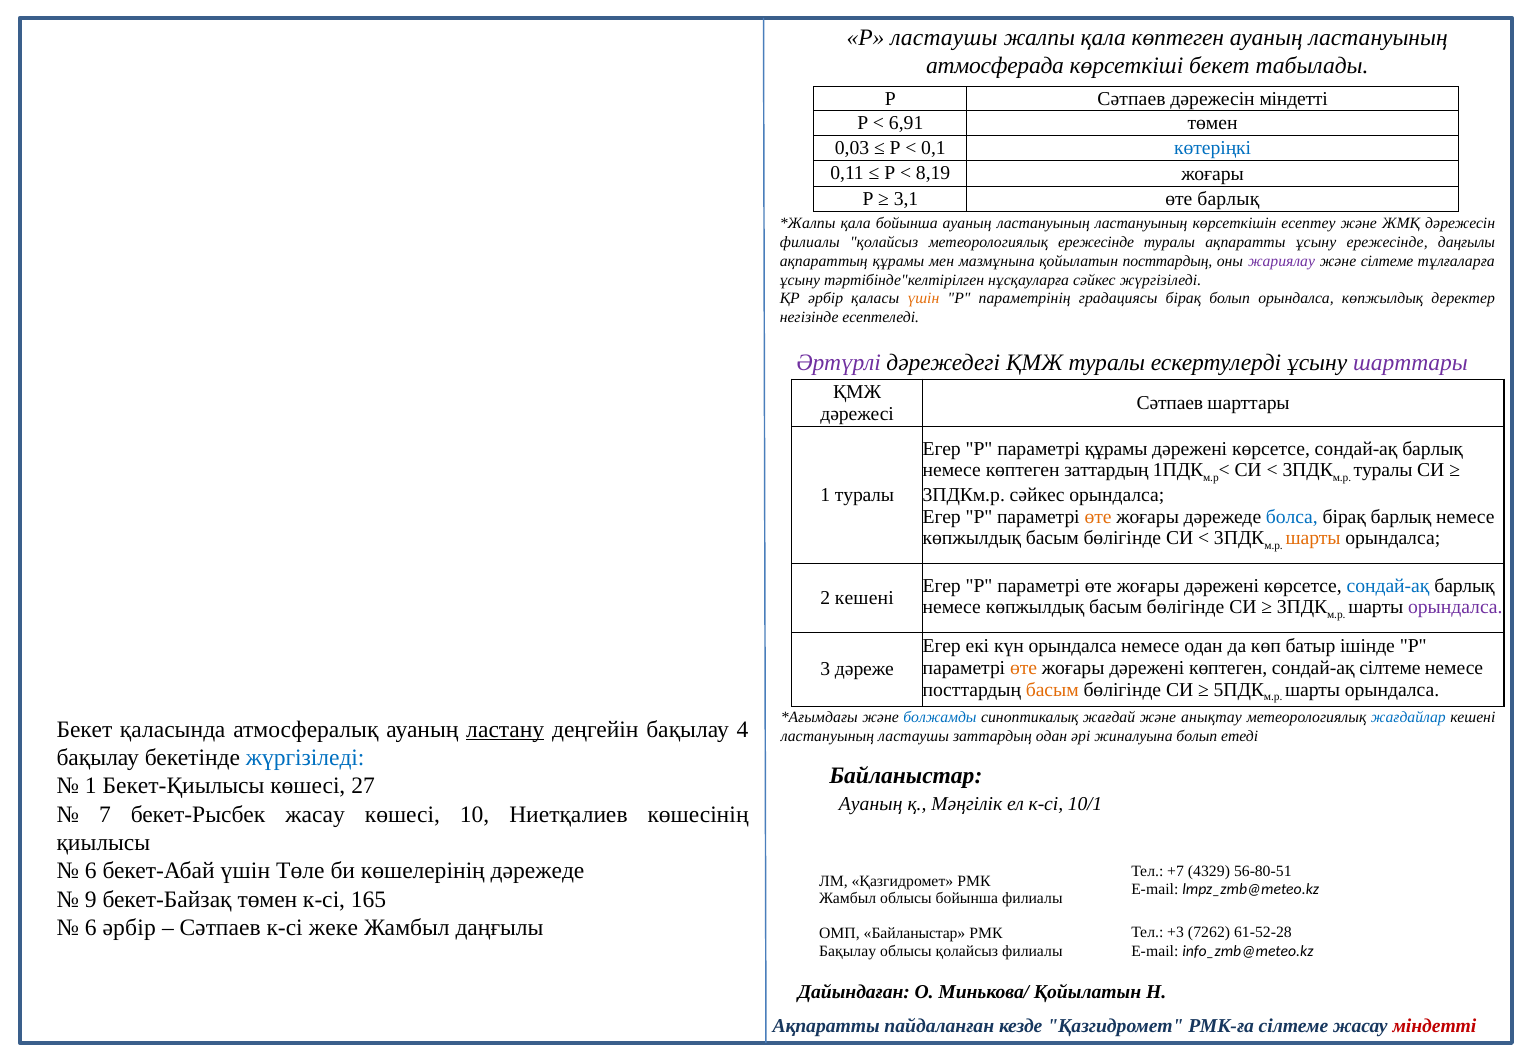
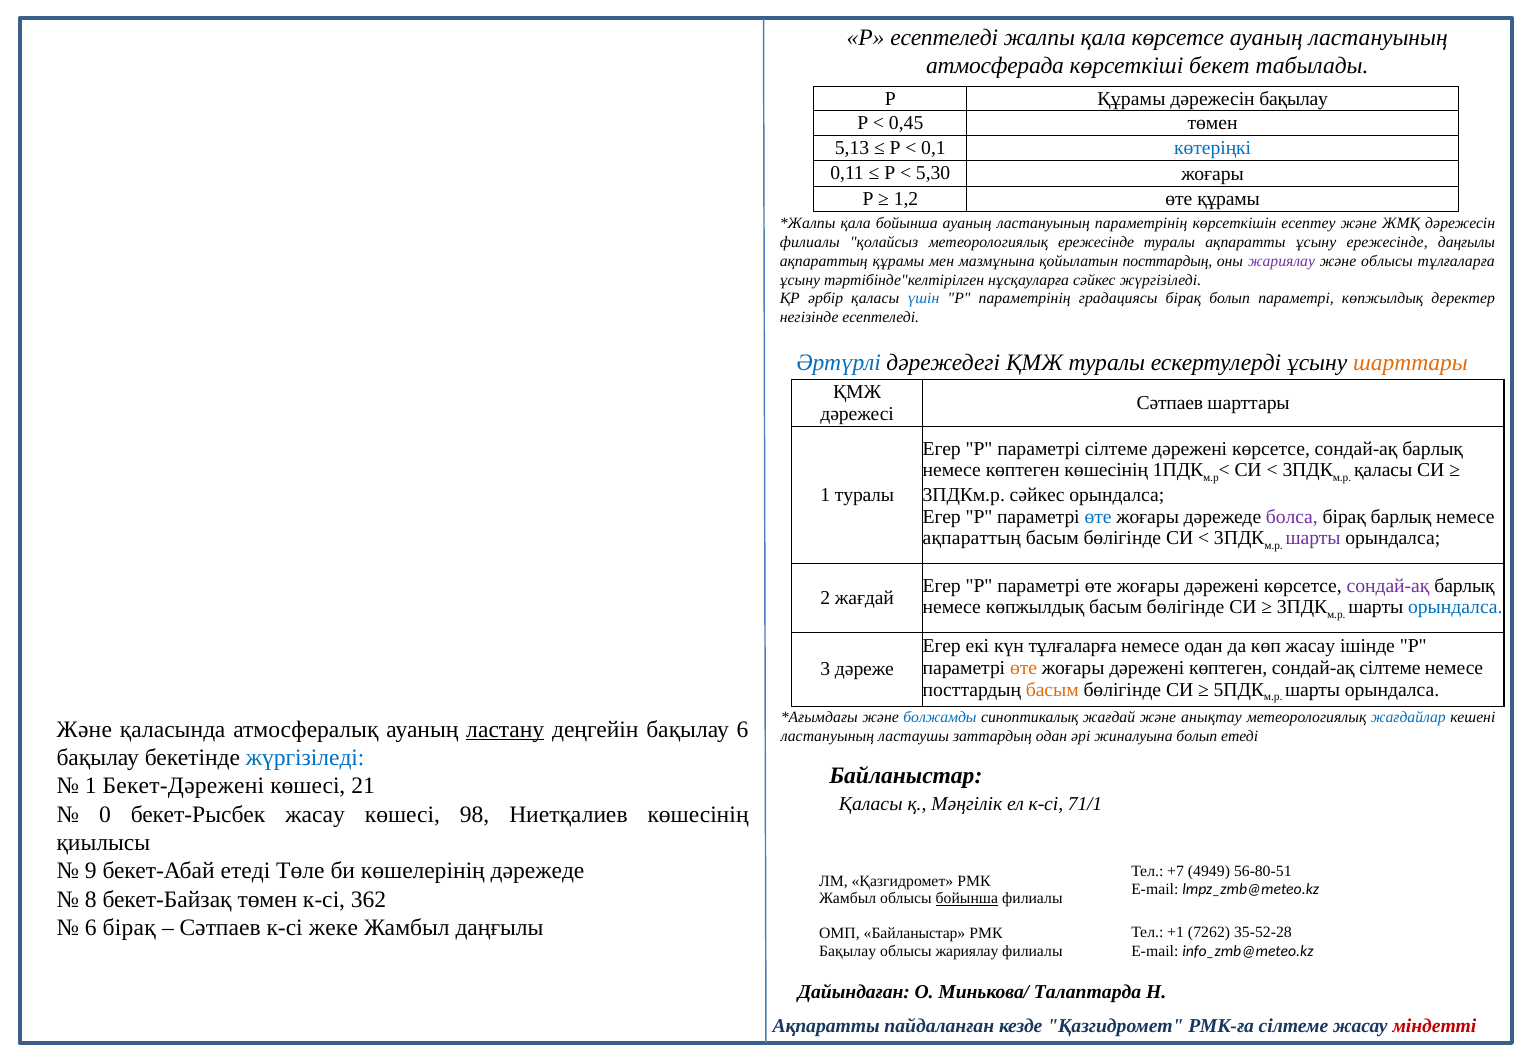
Р ластаушы: ластаушы -> есептеледі
қала көптеген: көптеген -> көрсетсе
Р Сәтпаев: Сәтпаев -> Құрамы
дәрежесін міндетті: міндетті -> бақылау
6,91: 6,91 -> 0,45
0,03: 0,03 -> 5,13
8,19: 8,19 -> 5,30
3,1: 3,1 -> 1,2
өте барлық: барлық -> құрамы
ластануының ластануының: ластануының -> параметрінің
және сілтеме: сілтеме -> облысы
үшін at (923, 299) colour: orange -> blue
болып орындалса: орындалса -> параметрі
Әртүрлі colour: purple -> blue
шарттары at (1410, 363) colour: purple -> orange
параметрі құрамы: құрамы -> сілтеме
көптеген заттардың: заттардың -> көшесінің
туралы at (1383, 470): туралы -> қаласы
өте at (1098, 516) colour: orange -> blue
болса colour: blue -> purple
көпжылдық at (972, 538): көпжылдық -> ақпараттың
шарты at (1313, 538) colour: orange -> purple
сондай-ақ at (1388, 585) colour: blue -> purple
2 кешені: кешені -> жағдай
орындалса at (1455, 607) colour: purple -> blue
күн орындалса: орындалса -> тұлғаларға
көп батыр: батыр -> жасау
Бекет at (84, 729): Бекет -> Және
бақылау 4: 4 -> 6
Бекет-Қиылысы: Бекет-Қиылысы -> Бекет-Дәрежені
27: 27 -> 21
Ауаның at (871, 803): Ауаның -> Қаласы
10/1: 10/1 -> 71/1
7: 7 -> 0
10: 10 -> 98
6 at (91, 871): 6 -> 9
бекет-Абай үшін: үшін -> етеді
4329: 4329 -> 4949
9: 9 -> 8
165: 165 -> 362
бойынша at (967, 898) underline: none -> present
6 әрбір: әрбір -> бірақ
+3: +3 -> +1
61-52-28: 61-52-28 -> 35-52-28
облысы қолайсыз: қолайсыз -> жариялау
Минькова/ Қойылатын: Қойылатын -> Талаптарда
